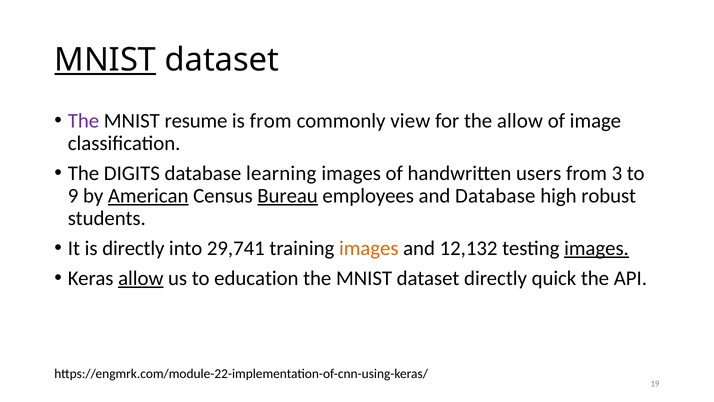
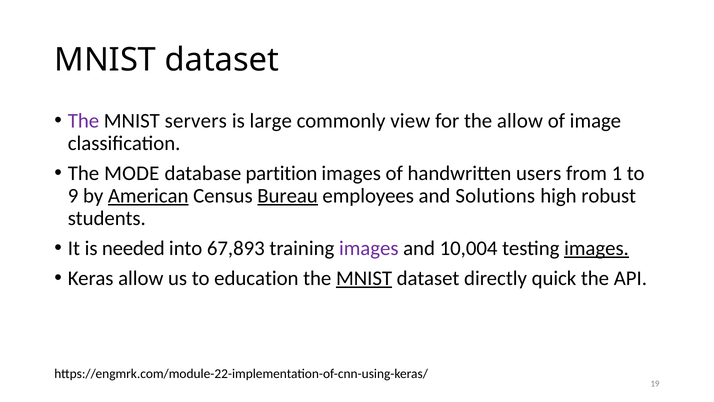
MNIST at (105, 60) underline: present -> none
resume: resume -> servers
is from: from -> large
DIGITS: DIGITS -> MODE
learning: learning -> partition
3: 3 -> 1
and Database: Database -> Solutions
is directly: directly -> needed
29,741: 29,741 -> 67,893
images at (369, 248) colour: orange -> purple
12,132: 12,132 -> 10,004
allow at (141, 278) underline: present -> none
MNIST at (364, 278) underline: none -> present
